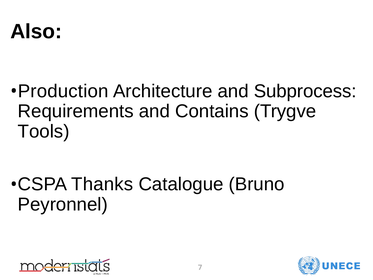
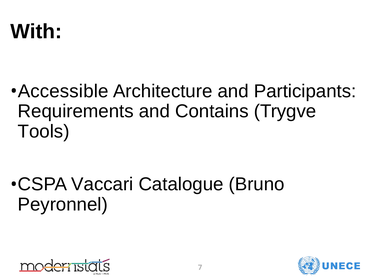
Also: Also -> With
Production: Production -> Accessible
Subprocess: Subprocess -> Participants
Thanks: Thanks -> Vaccari
